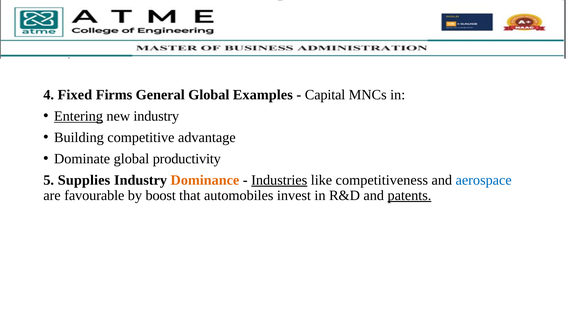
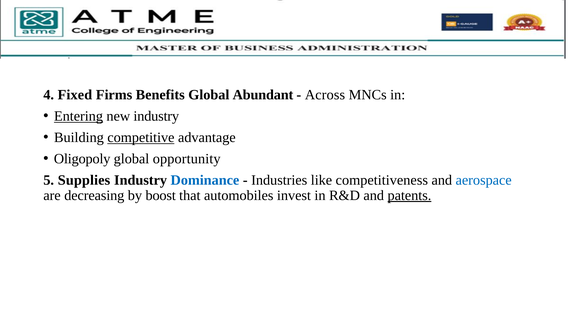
General: General -> Benefits
Examples: Examples -> Abundant
Capital: Capital -> Across
competitive underline: none -> present
Dominate: Dominate -> Oligopoly
productivity: productivity -> opportunity
Dominance colour: orange -> blue
Industries underline: present -> none
favourable: favourable -> decreasing
